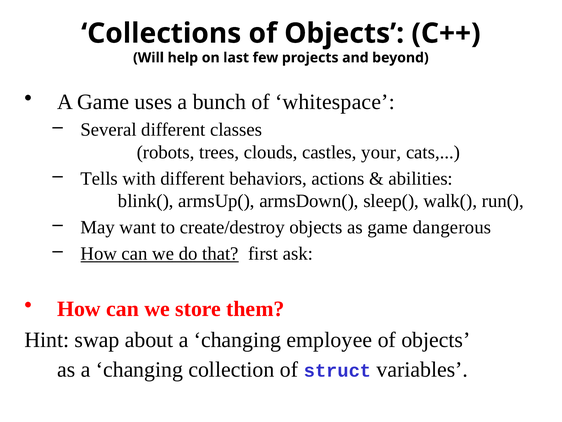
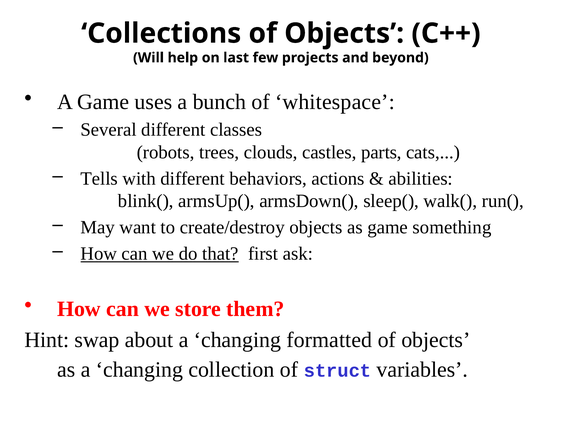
your: your -> parts
dangerous: dangerous -> something
employee: employee -> formatted
